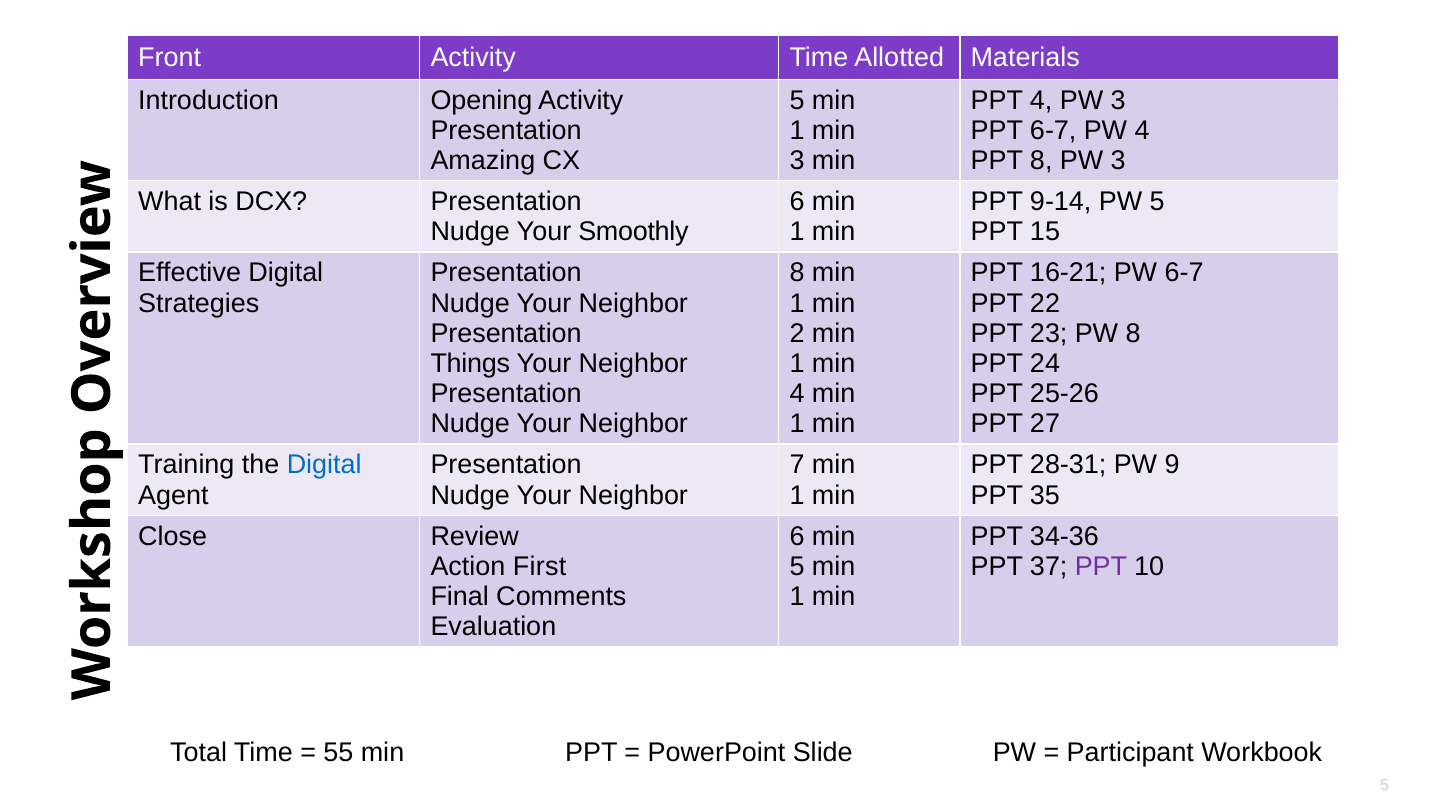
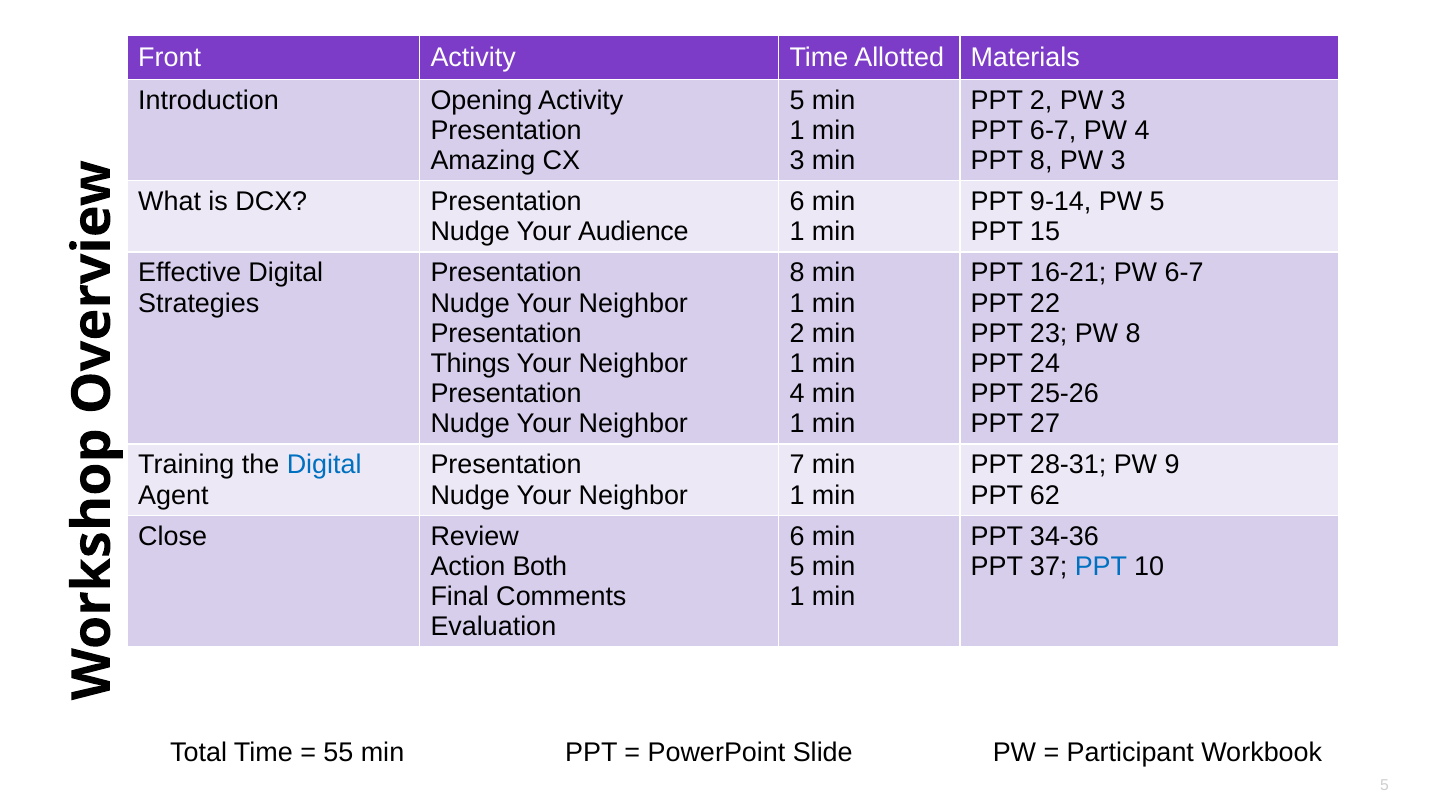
PPT 4: 4 -> 2
Smoothly: Smoothly -> Audience
35: 35 -> 62
First: First -> Both
PPT at (1101, 566) colour: purple -> blue
